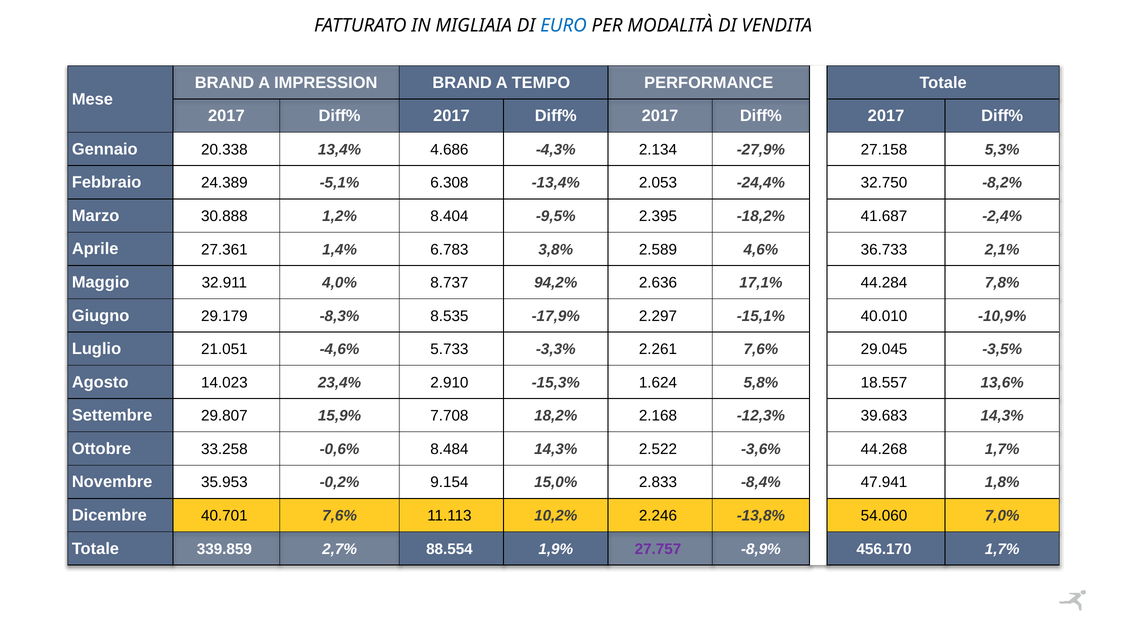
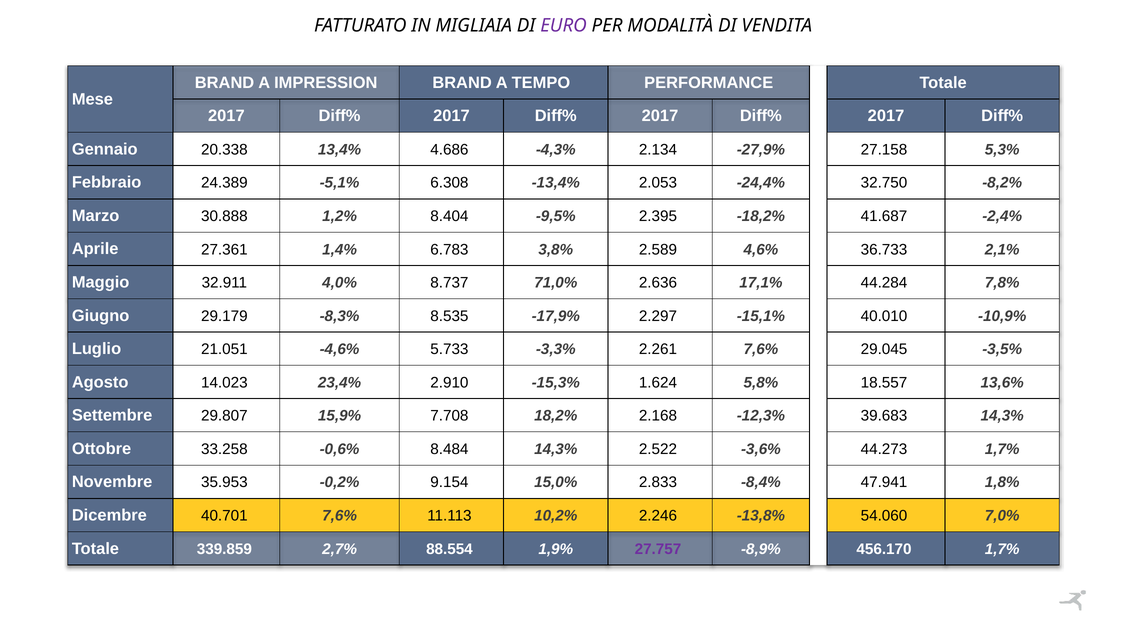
EURO colour: blue -> purple
94,2%: 94,2% -> 71,0%
44.268: 44.268 -> 44.273
